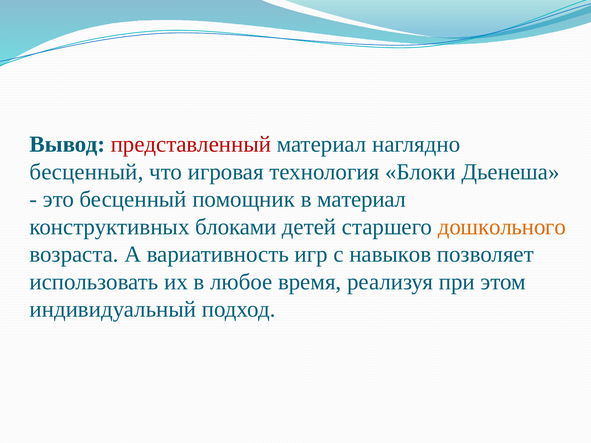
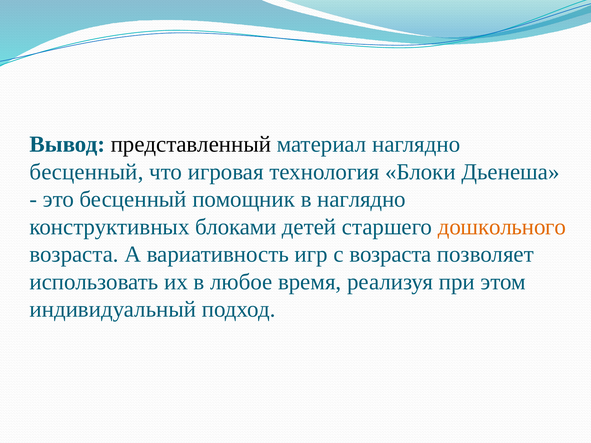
представленный colour: red -> black
в материал: материал -> наглядно
с навыков: навыков -> возраста
